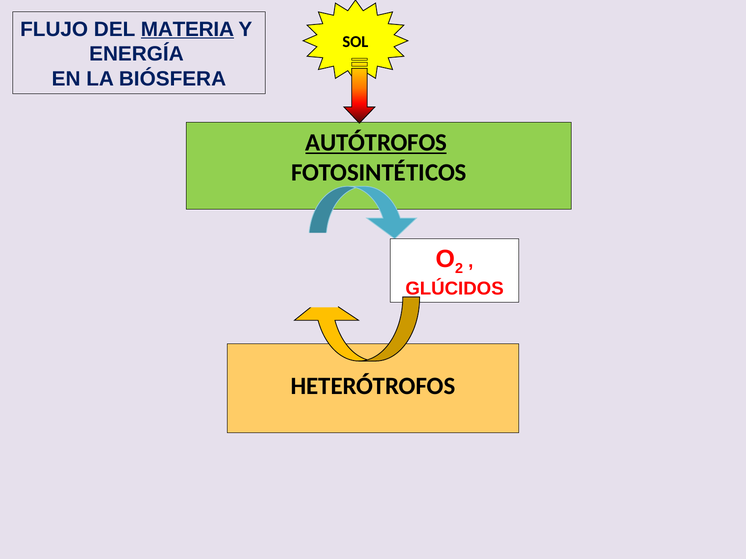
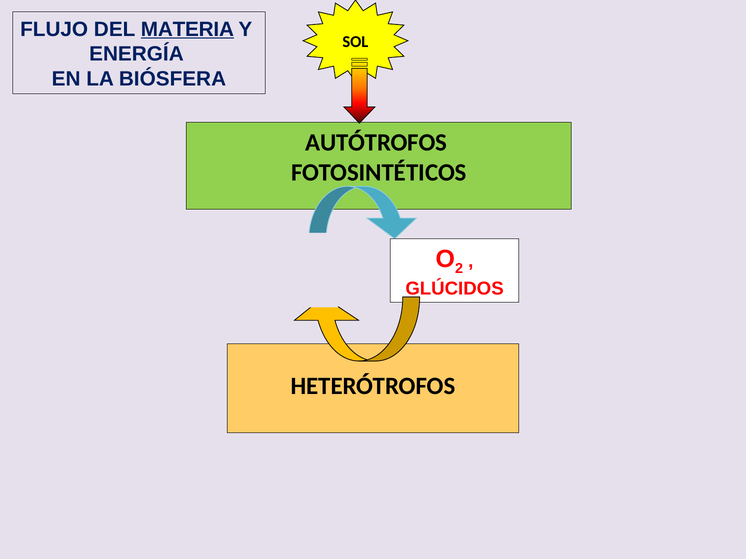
AUTÓTROFOS underline: present -> none
